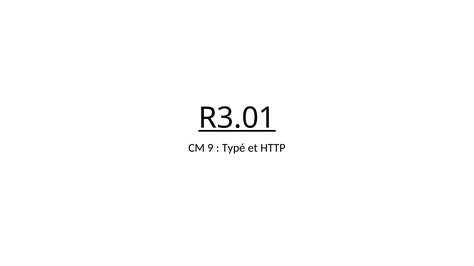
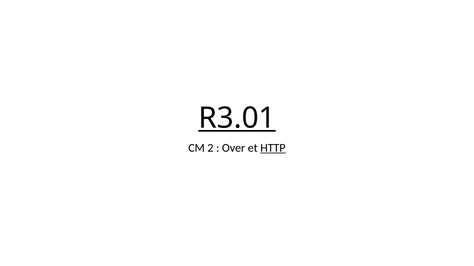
9: 9 -> 2
Typé: Typé -> Over
HTTP underline: none -> present
